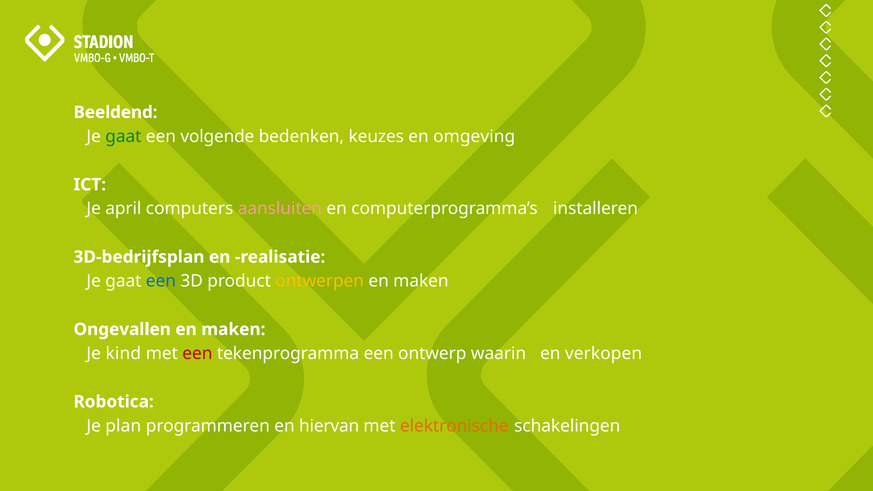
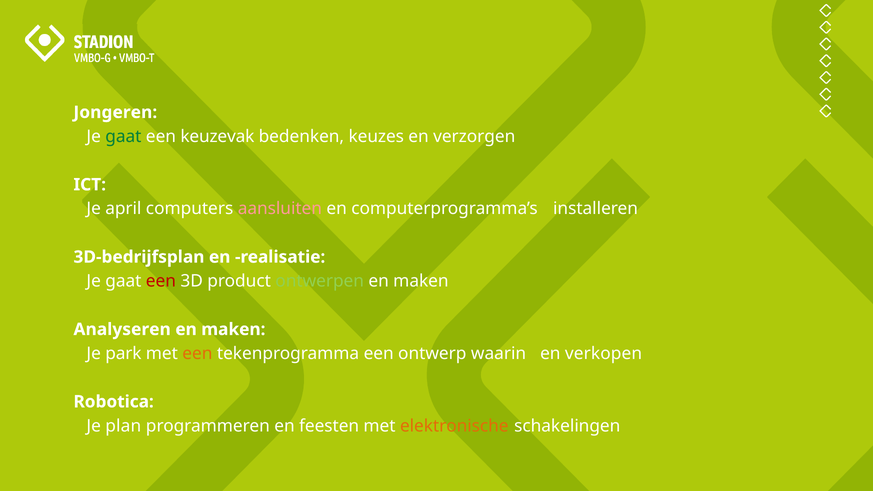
Beeldend: Beeldend -> Jongeren
volgende: volgende -> keuzevak
omgeving: omgeving -> verzorgen
een at (161, 281) colour: blue -> red
ontwerpen colour: yellow -> light green
Ongevallen: Ongevallen -> Analyseren
kind: kind -> park
een at (197, 354) colour: red -> orange
hiervan: hiervan -> feesten
